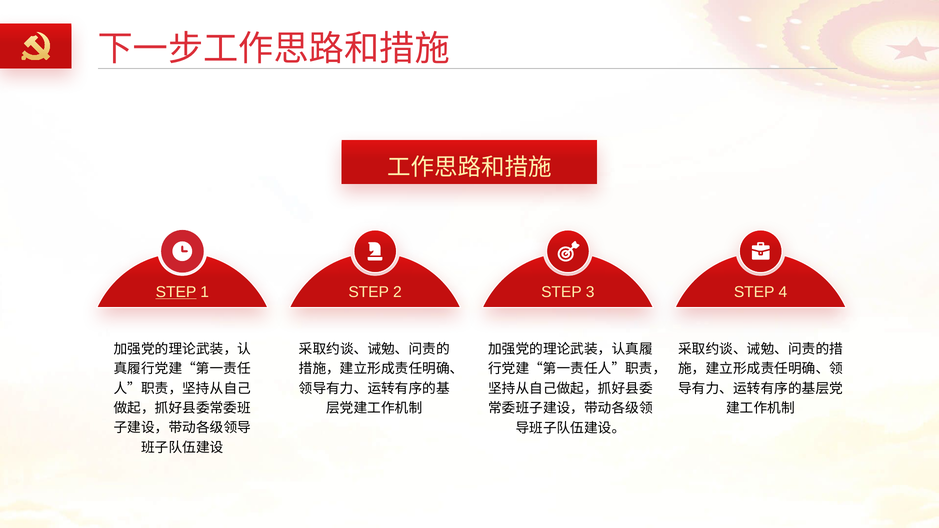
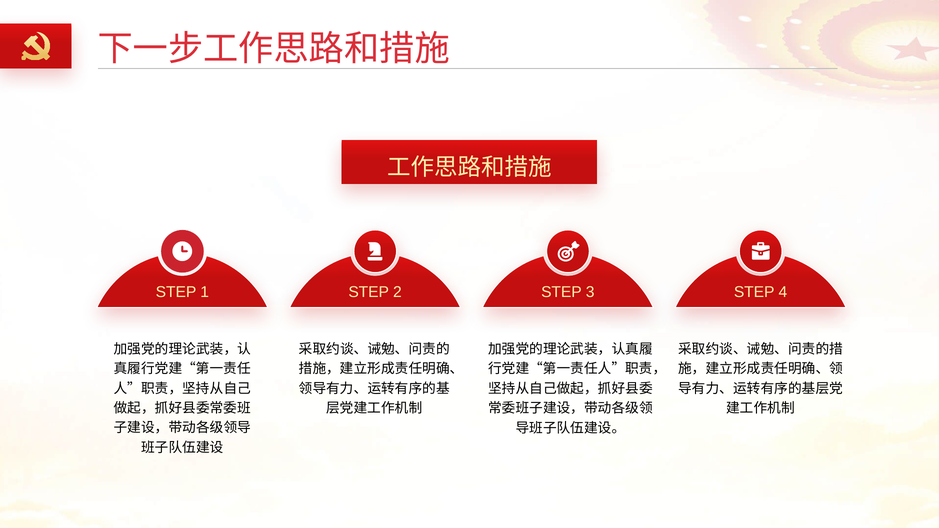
STEP at (176, 292) underline: present -> none
